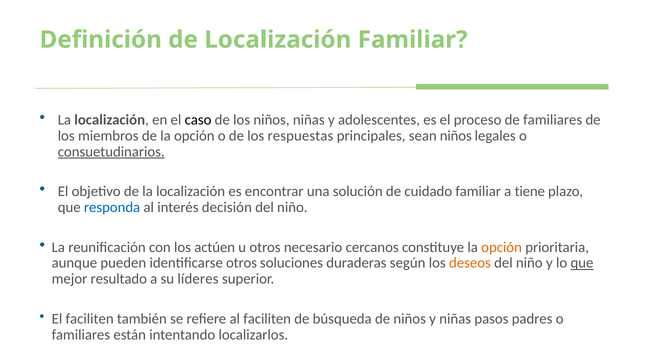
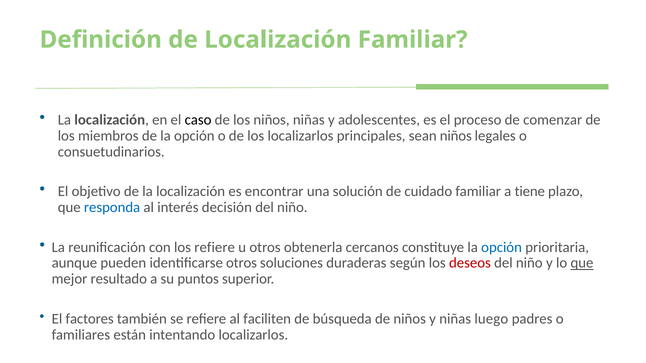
de familiares: familiares -> comenzar
los respuestas: respuestas -> localizarlos
consuetudinarios underline: present -> none
los actúen: actúen -> refiere
necesario: necesario -> obtenerla
opción at (502, 247) colour: orange -> blue
deseos colour: orange -> red
líderes: líderes -> puntos
El faciliten: faciliten -> factores
pasos: pasos -> luego
